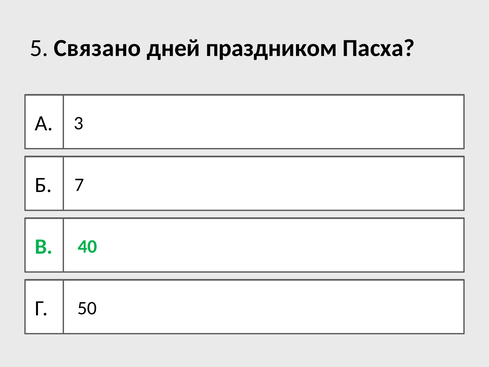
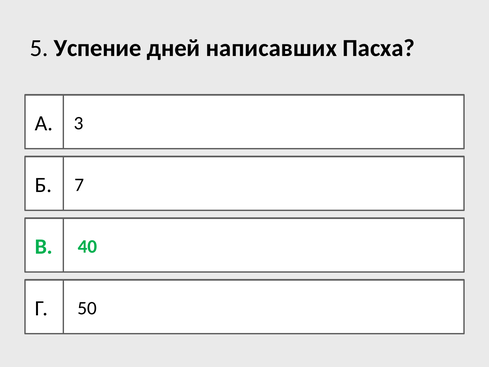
Связано: Связано -> Успение
праздником: праздником -> написавших
